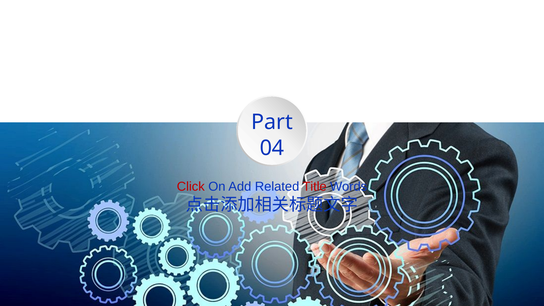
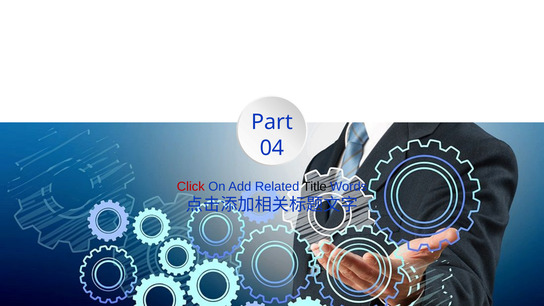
Title colour: red -> black
